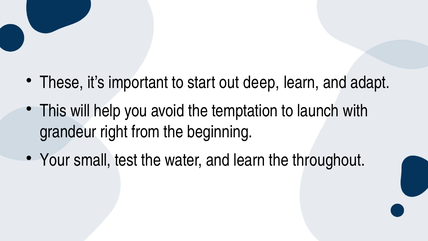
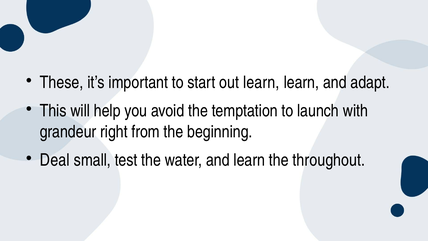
out deep: deep -> learn
Your: Your -> Deal
